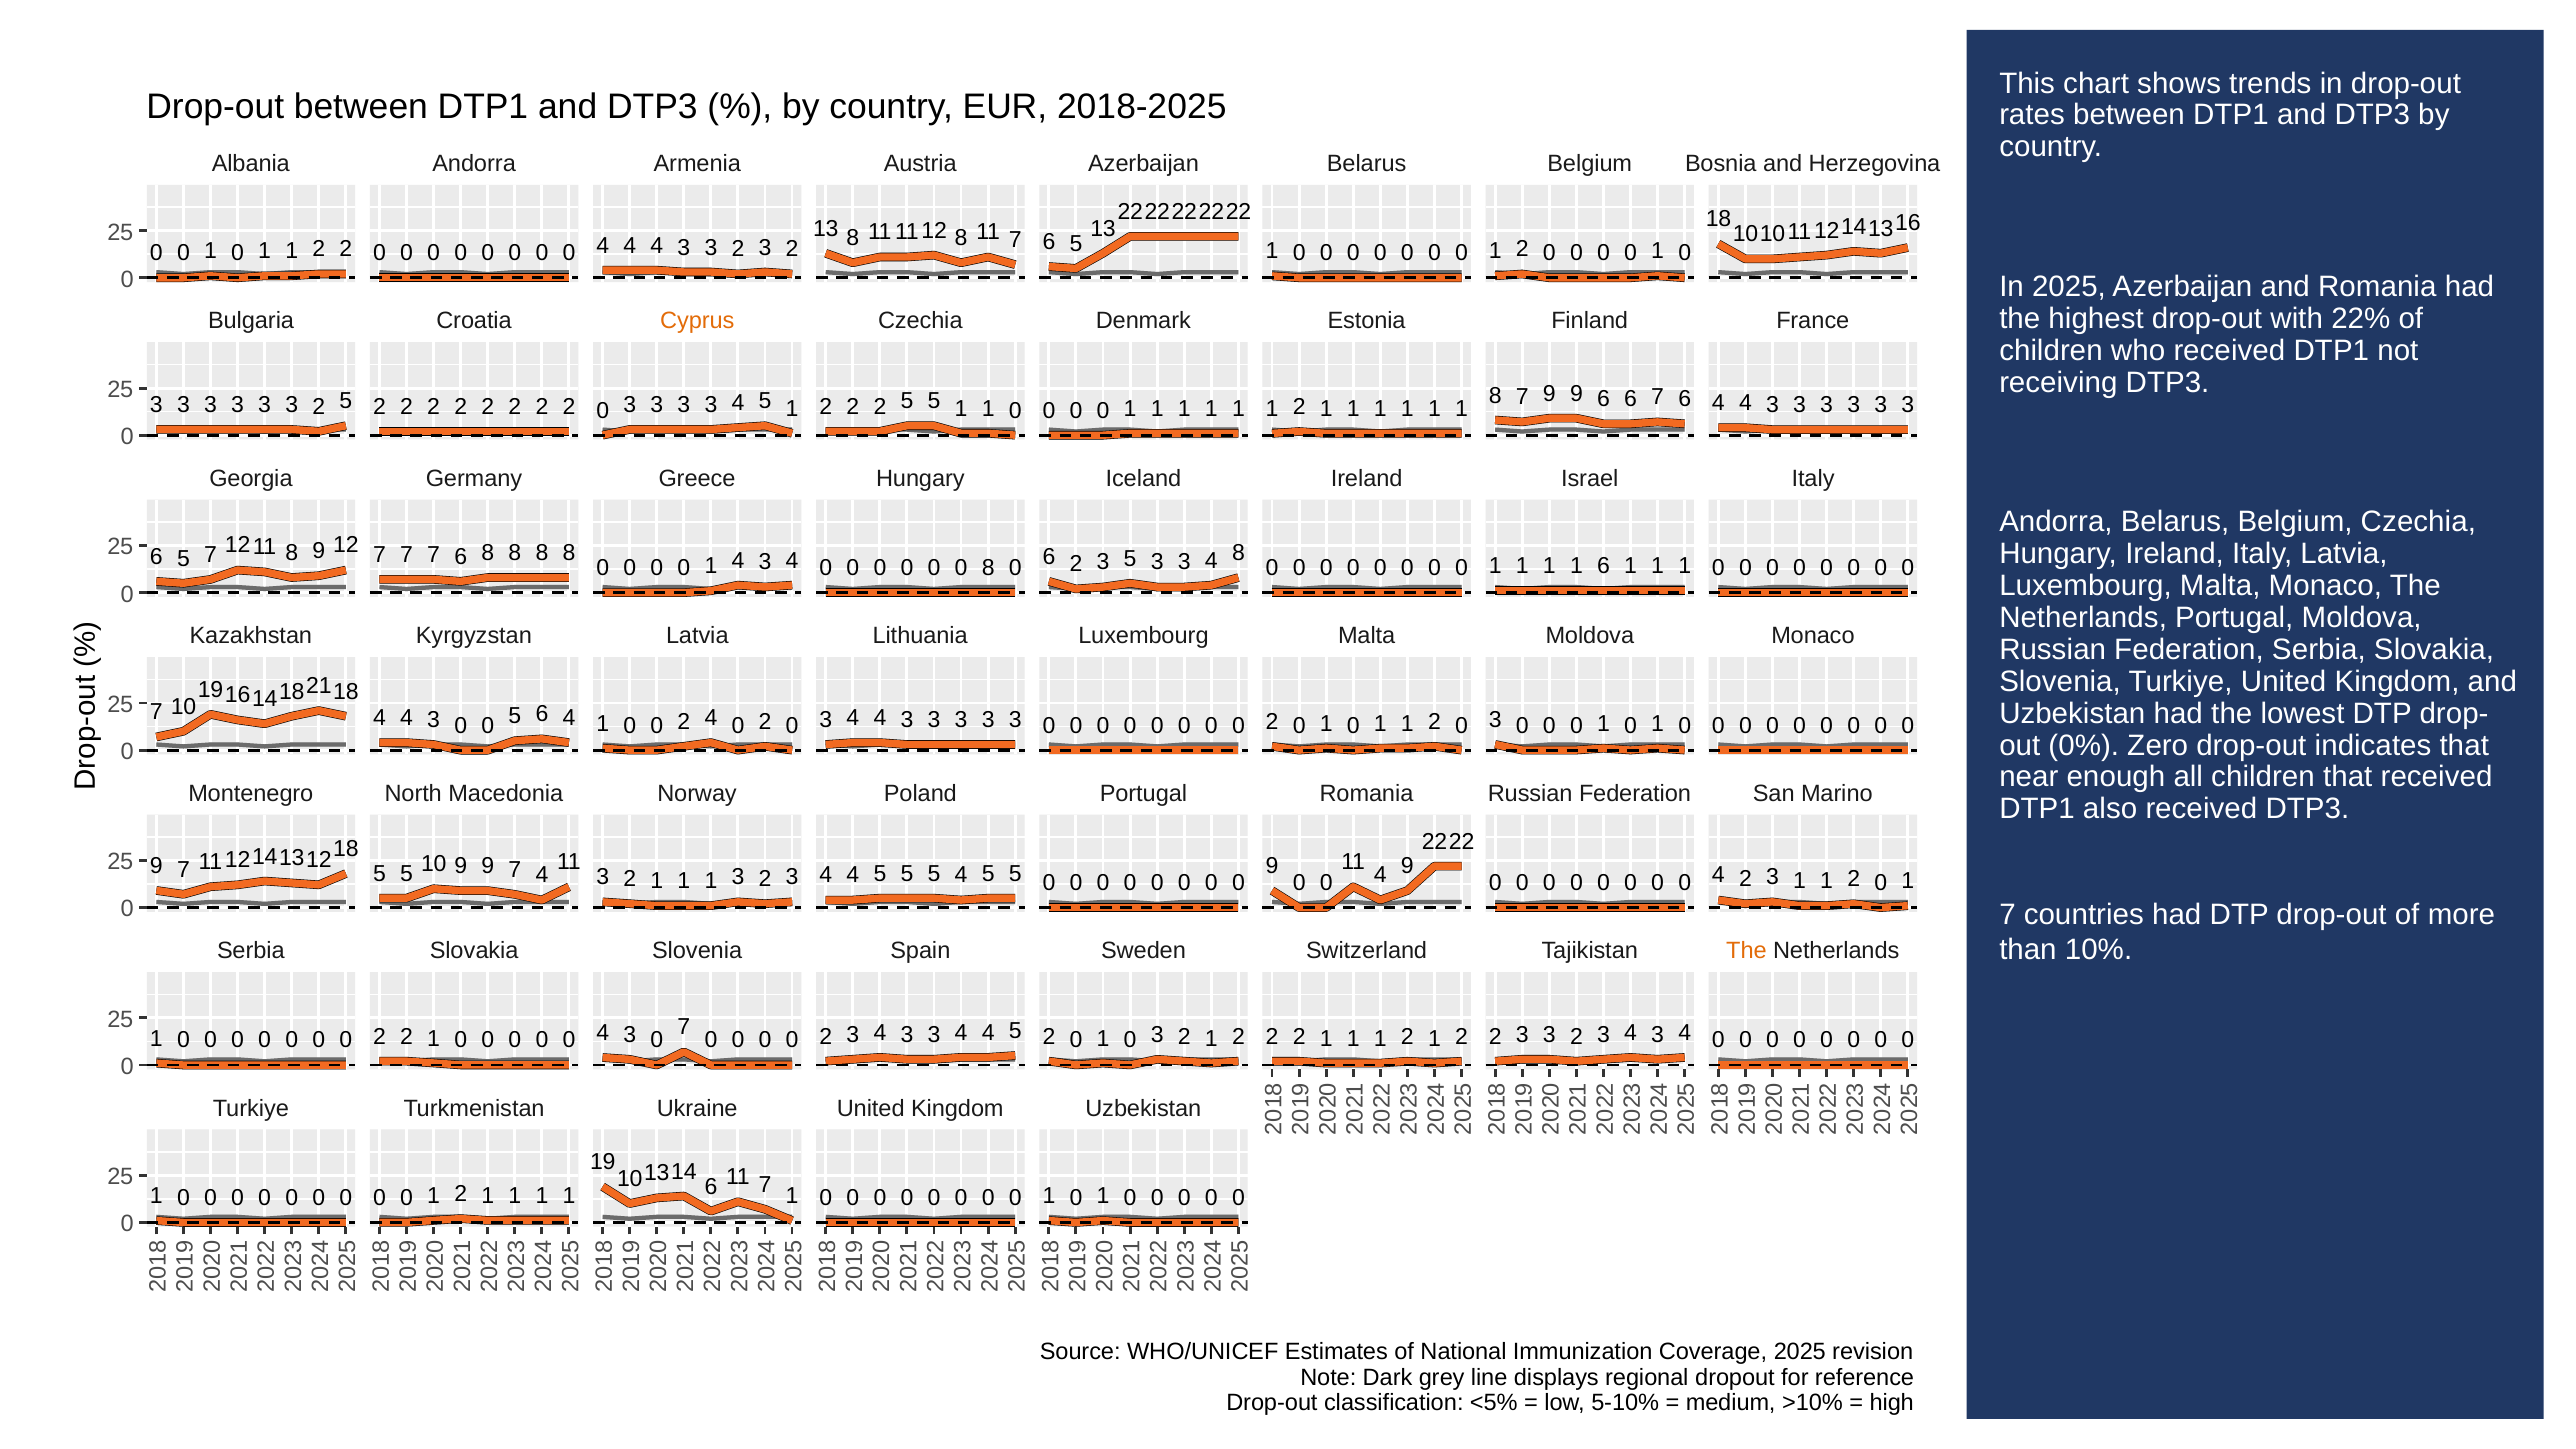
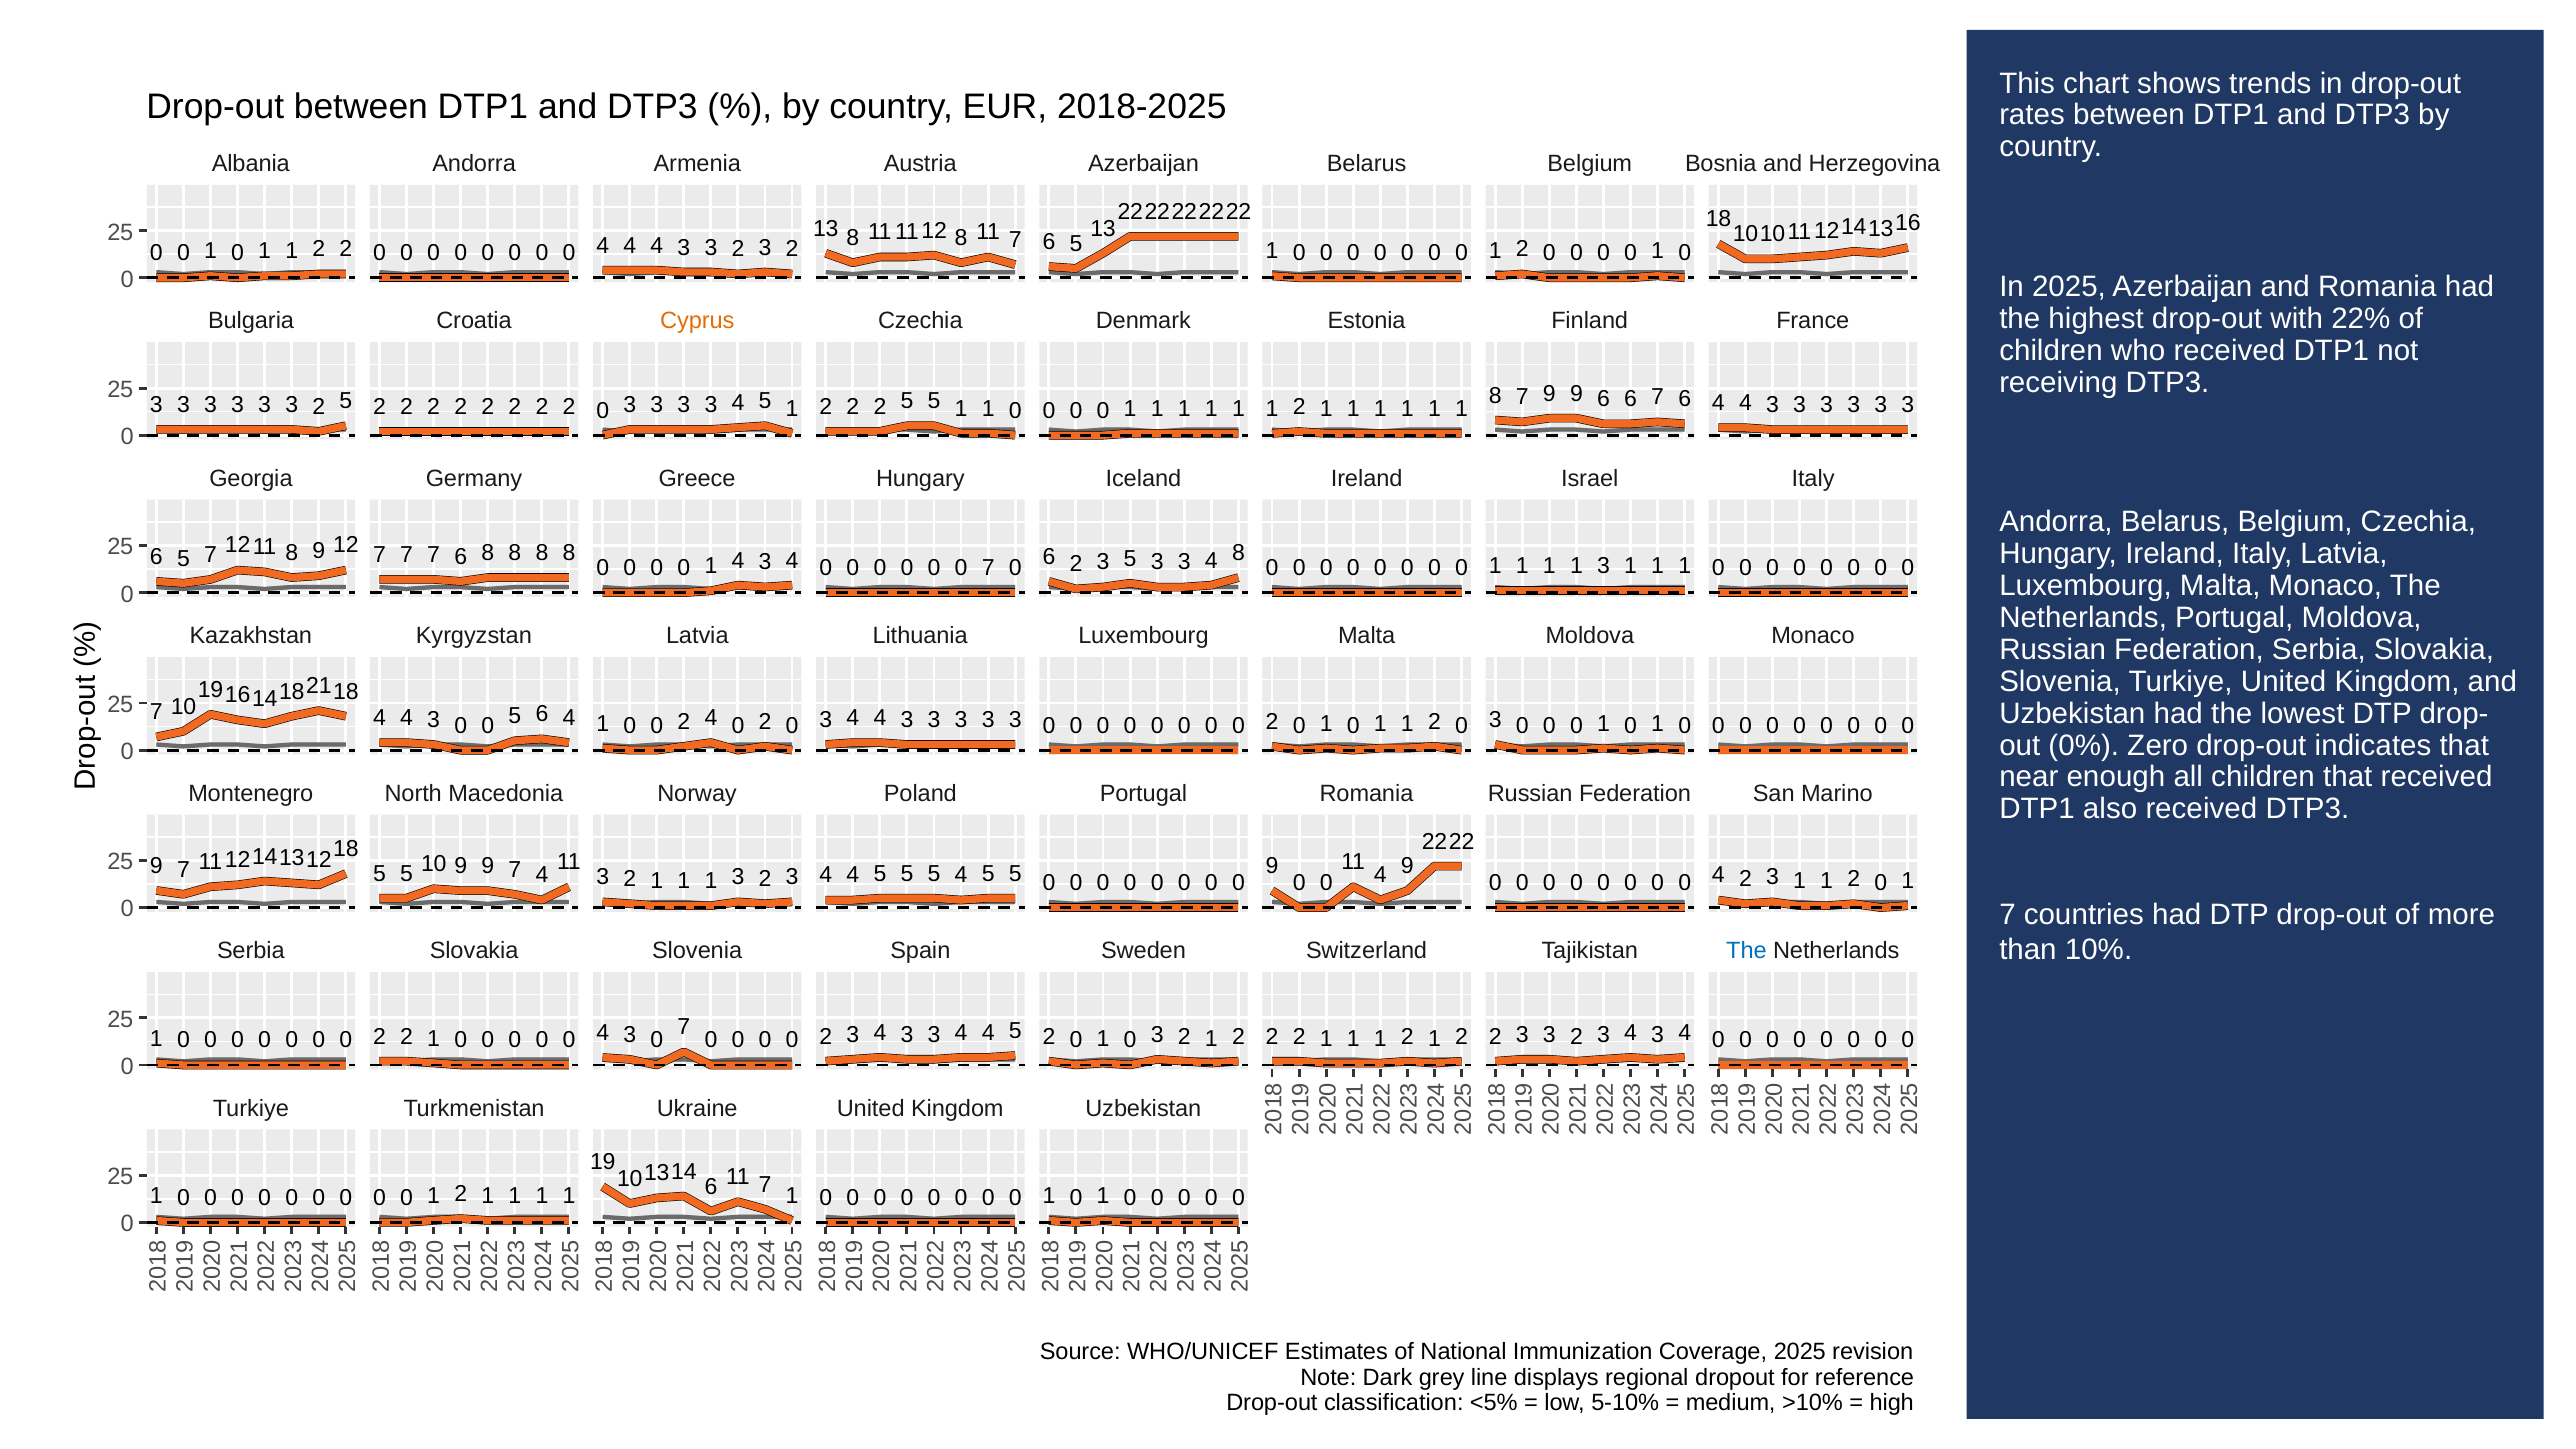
6 at (1603, 566): 6 -> 3
0 0 8: 8 -> 7
The at (1746, 951) colour: orange -> blue
